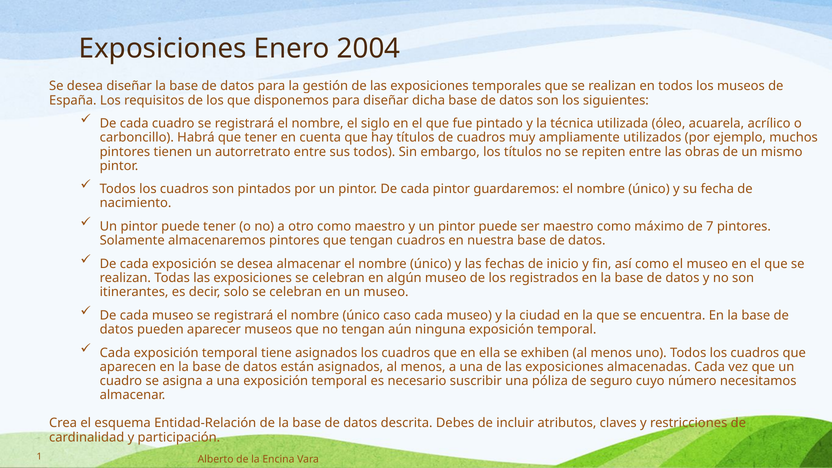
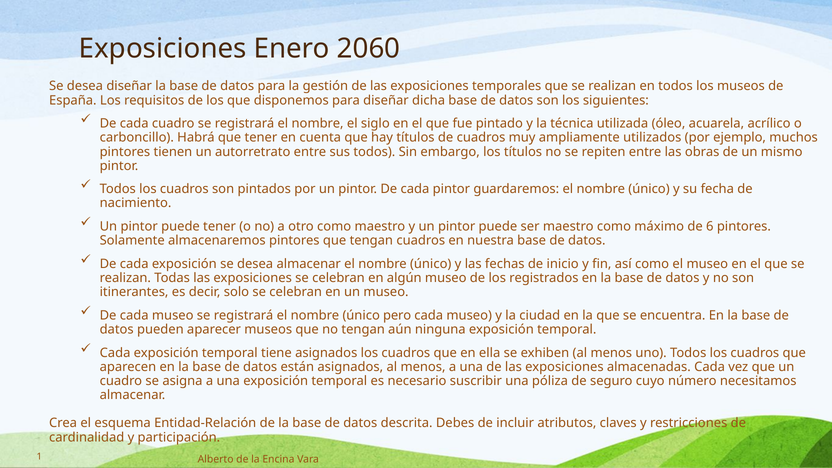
2004: 2004 -> 2060
7: 7 -> 6
caso: caso -> pero
